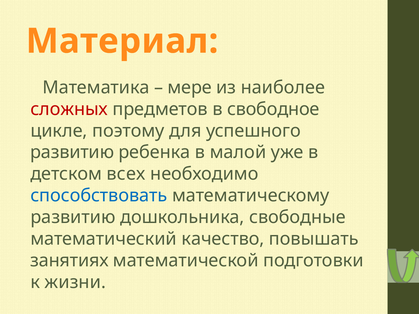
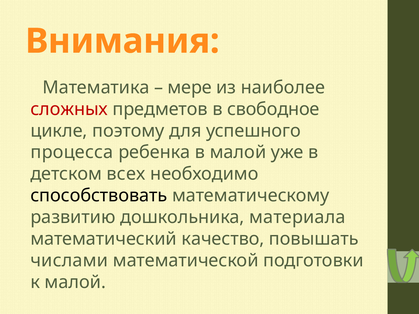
Материал: Материал -> Внимания
развитию at (72, 152): развитию -> процесса
способствовать colour: blue -> black
свободные: свободные -> материала
занятиях: занятиях -> числами
к жизни: жизни -> малой
